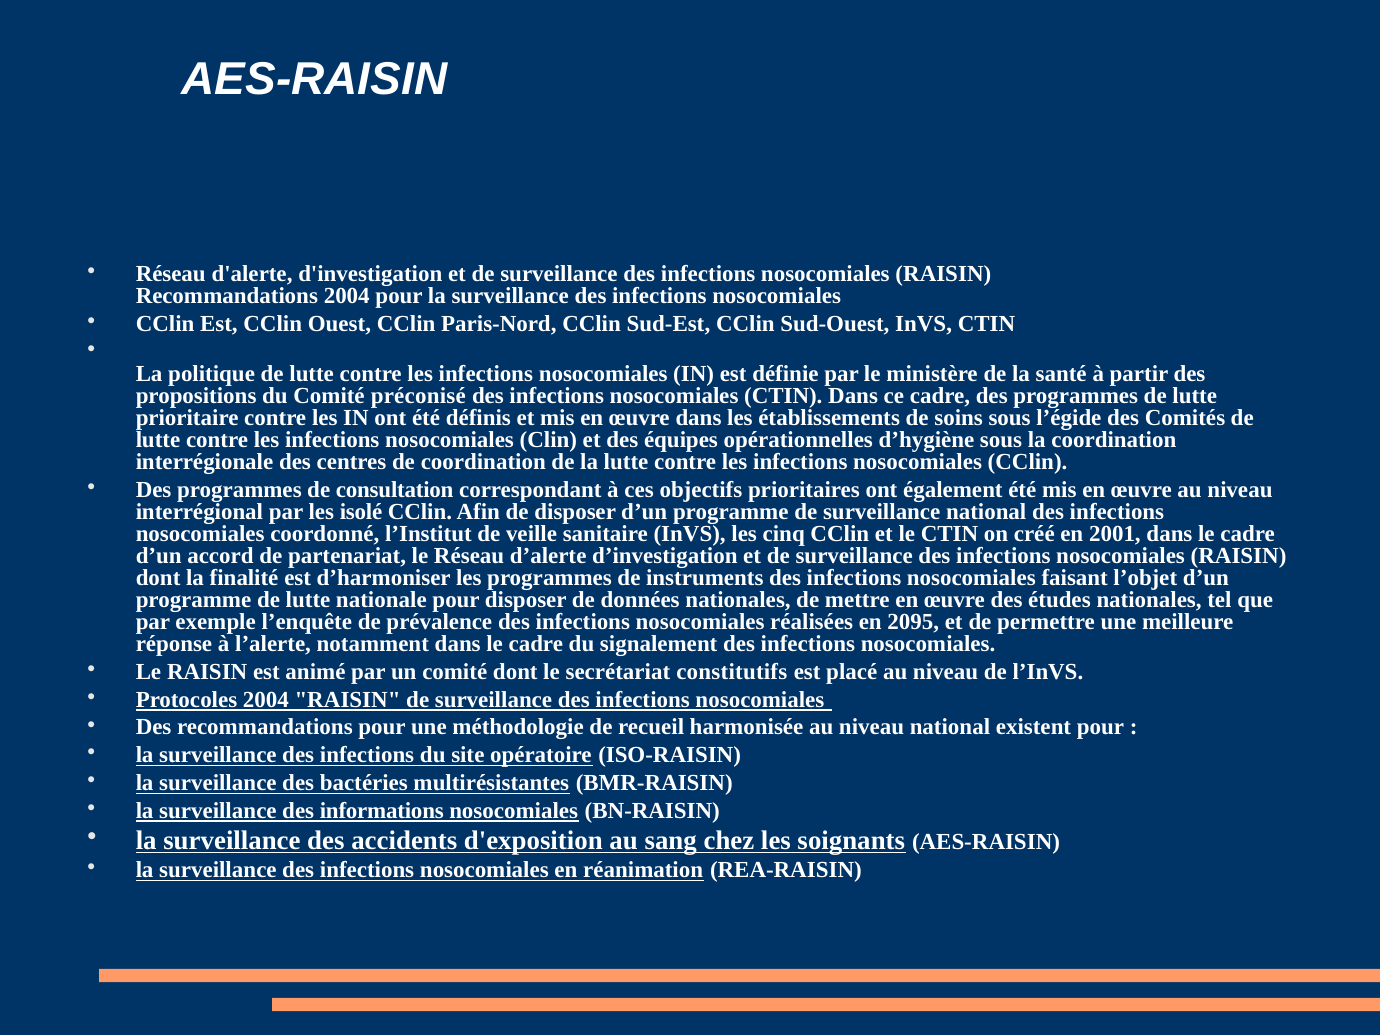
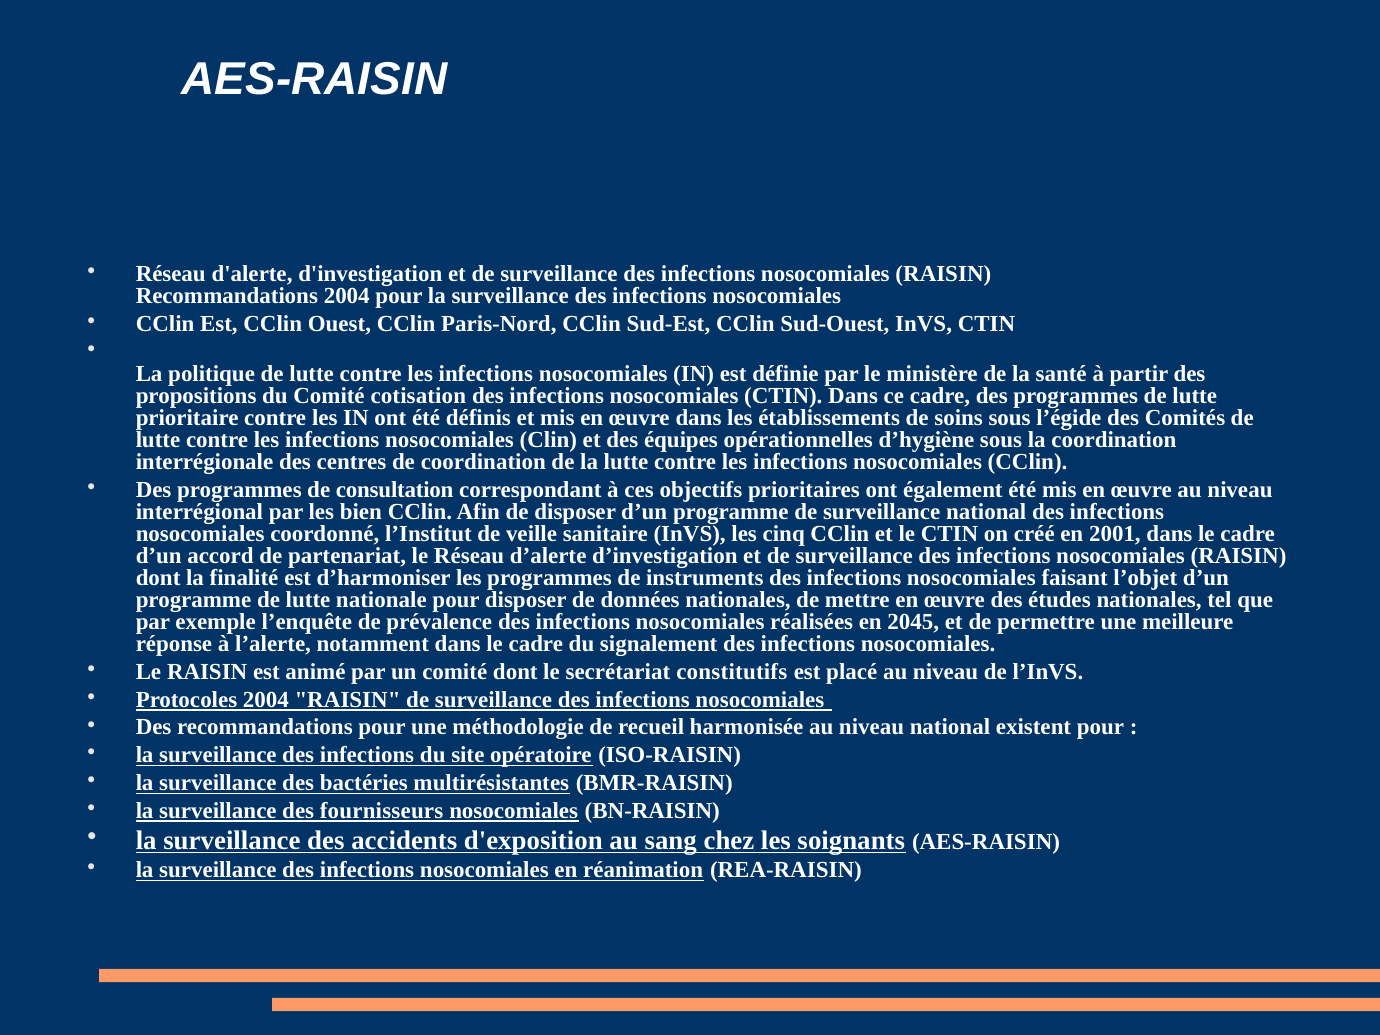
préconisé: préconisé -> cotisation
isolé: isolé -> bien
2095: 2095 -> 2045
informations: informations -> fournisseurs
